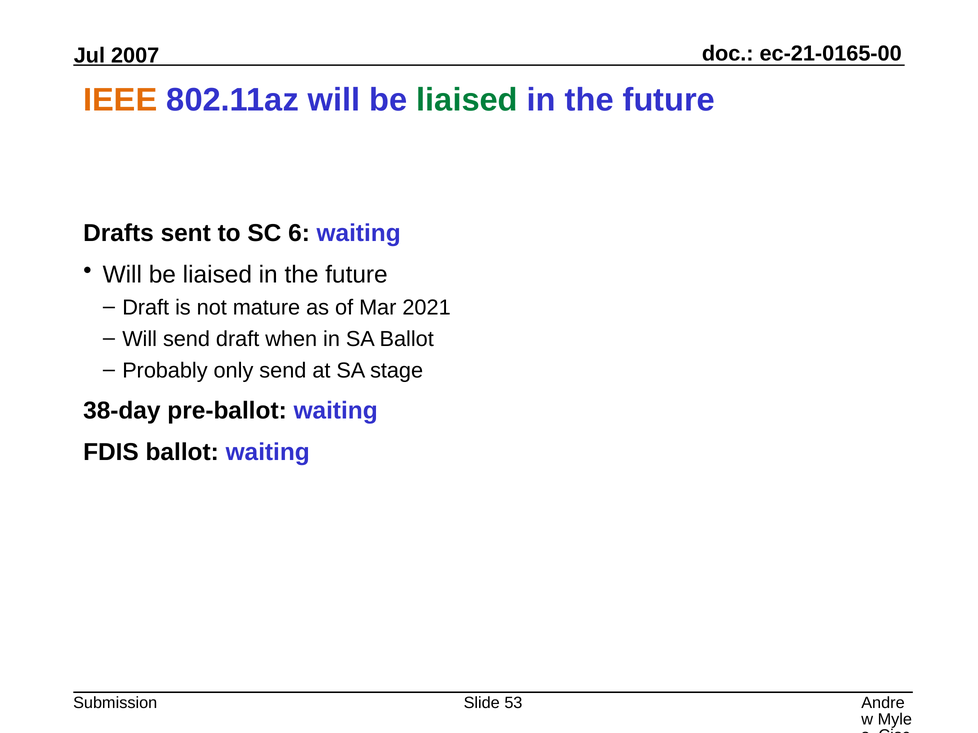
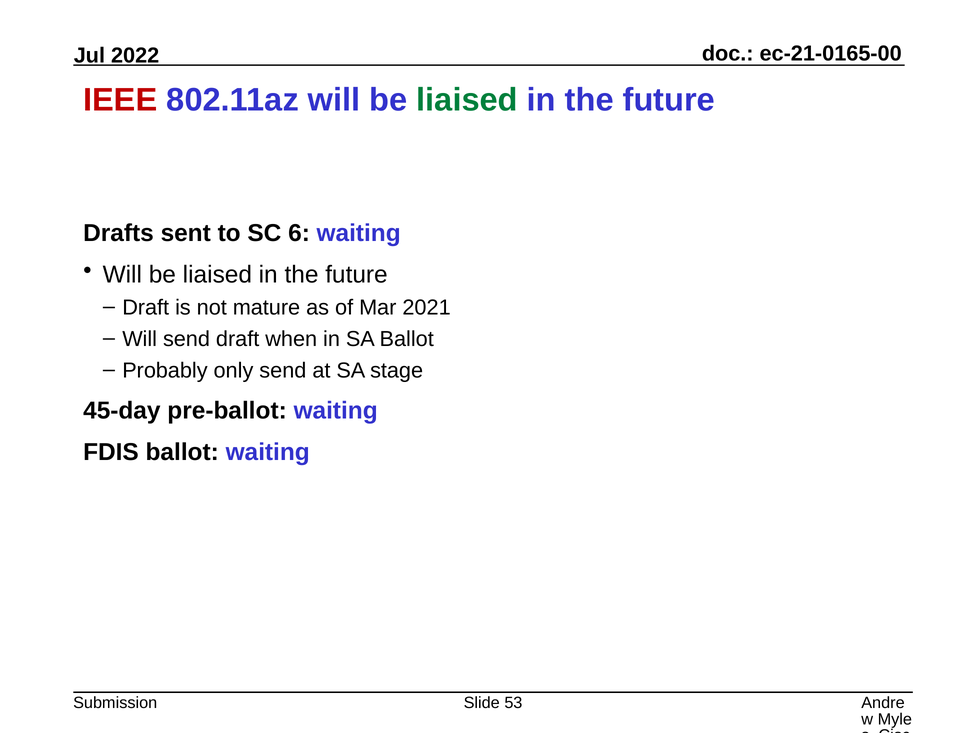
2007: 2007 -> 2022
IEEE colour: orange -> red
38-day: 38-day -> 45-day
